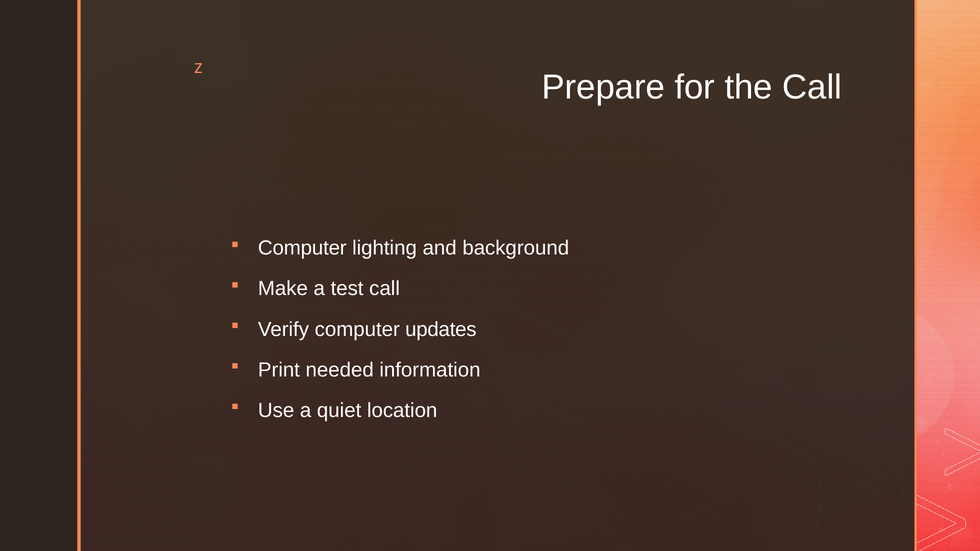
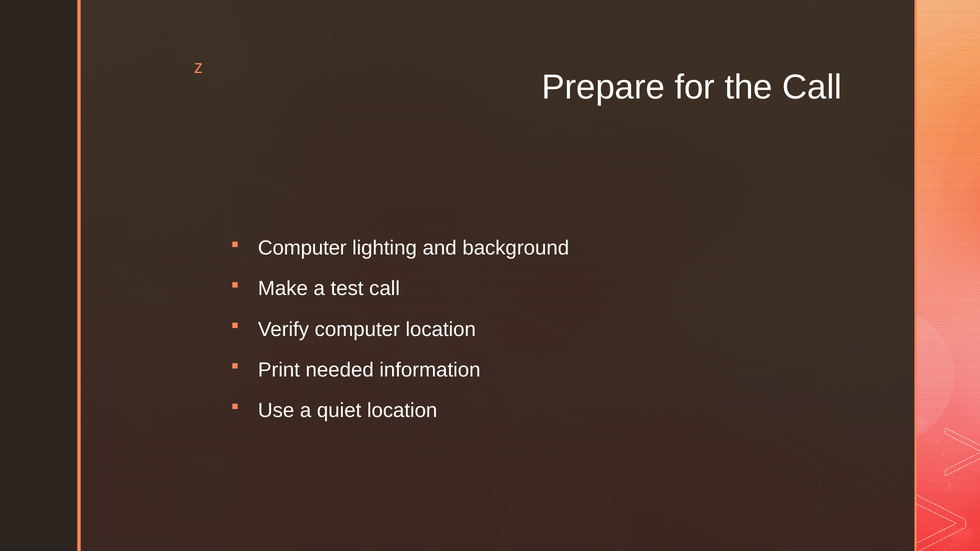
computer updates: updates -> location
